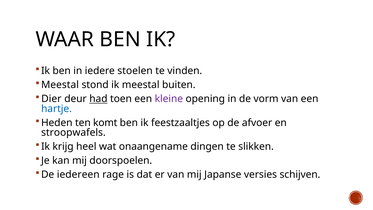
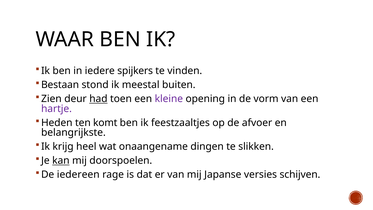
stoelen: stoelen -> spijkers
Meestal at (60, 85): Meestal -> Bestaan
Dier: Dier -> Zien
hartje colour: blue -> purple
stroopwafels: stroopwafels -> belangrijkste
kan underline: none -> present
